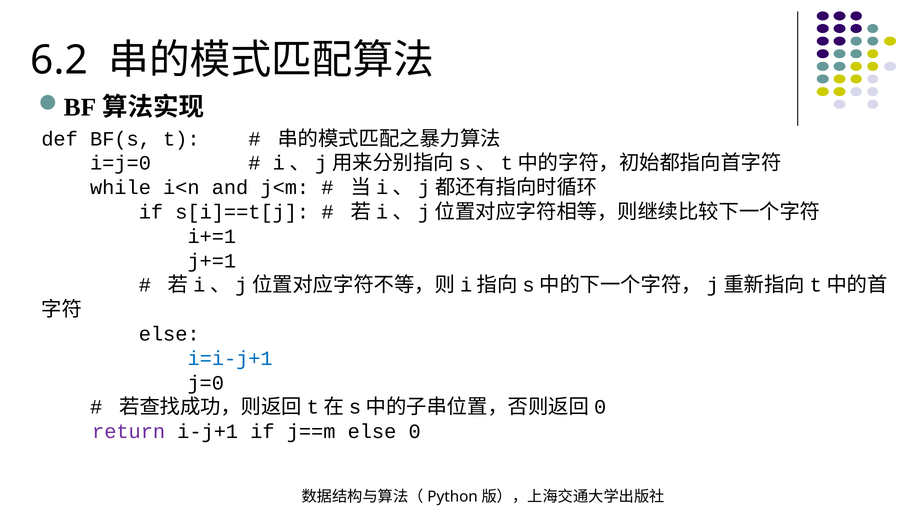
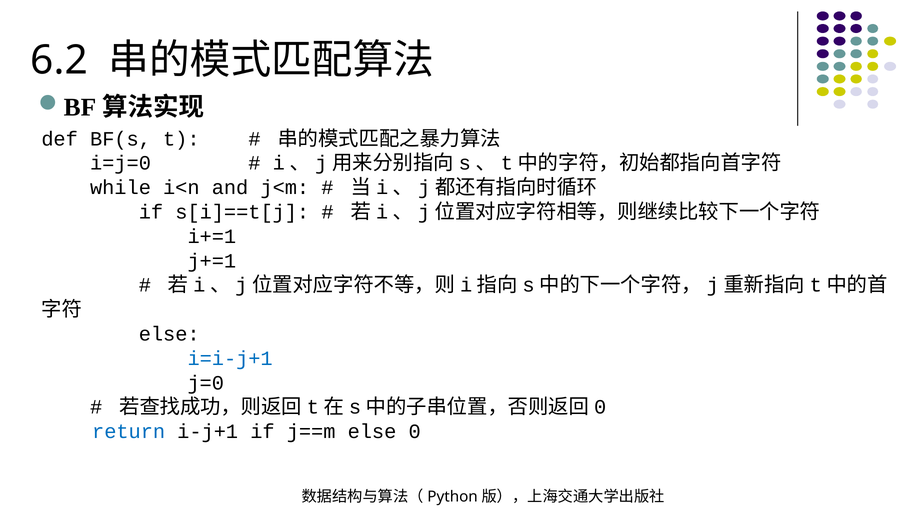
return colour: purple -> blue
